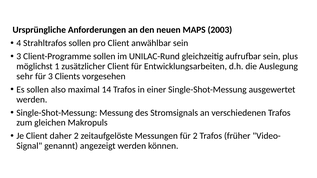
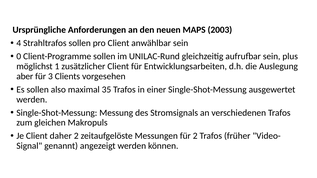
3 at (19, 56): 3 -> 0
sehr: sehr -> aber
14: 14 -> 35
